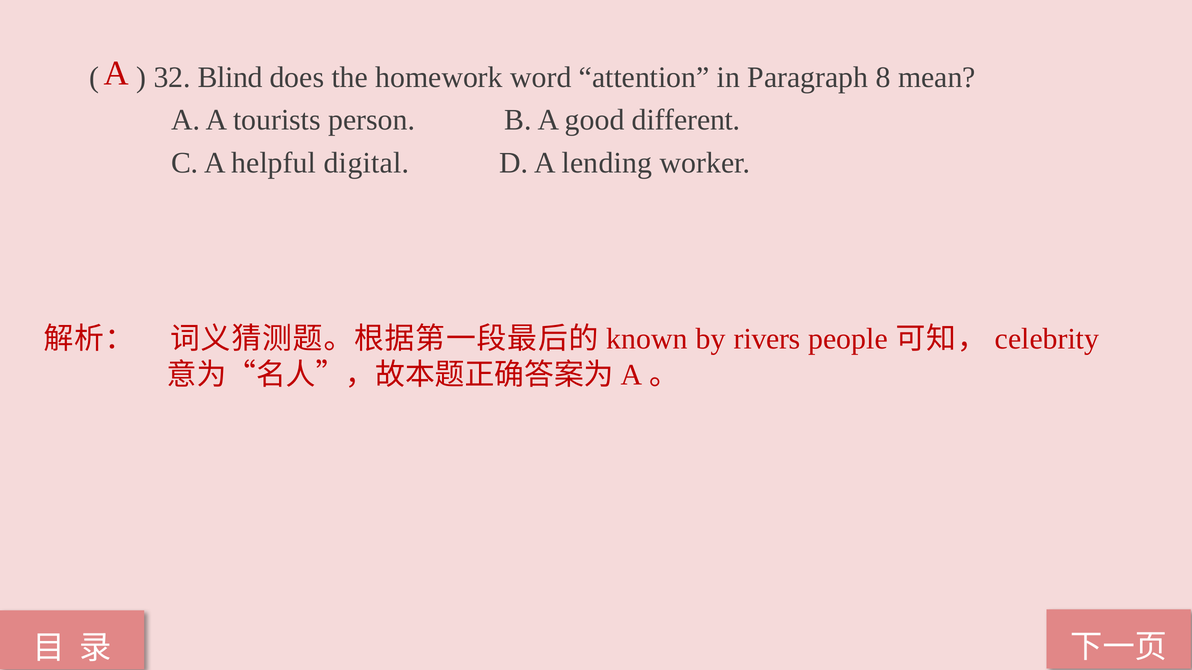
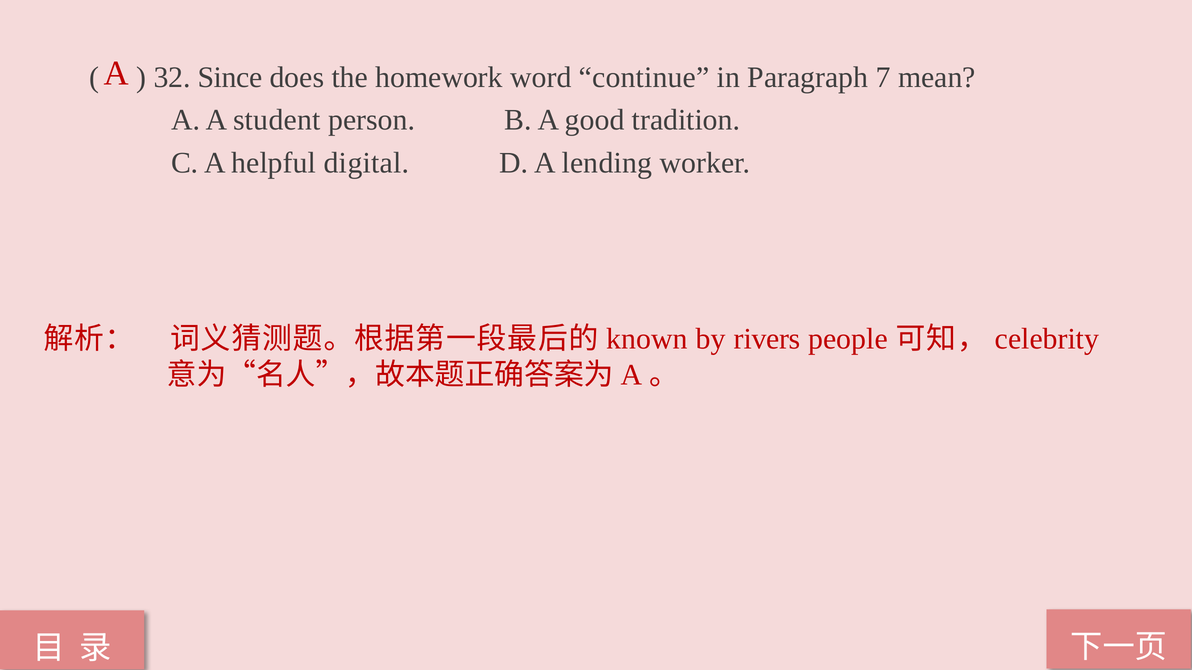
Blind: Blind -> Since
attention: attention -> continue
8: 8 -> 7
tourists: tourists -> student
different: different -> tradition
